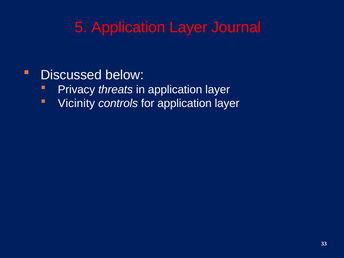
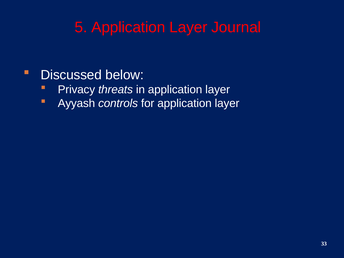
Vicinity: Vicinity -> Ayyash
